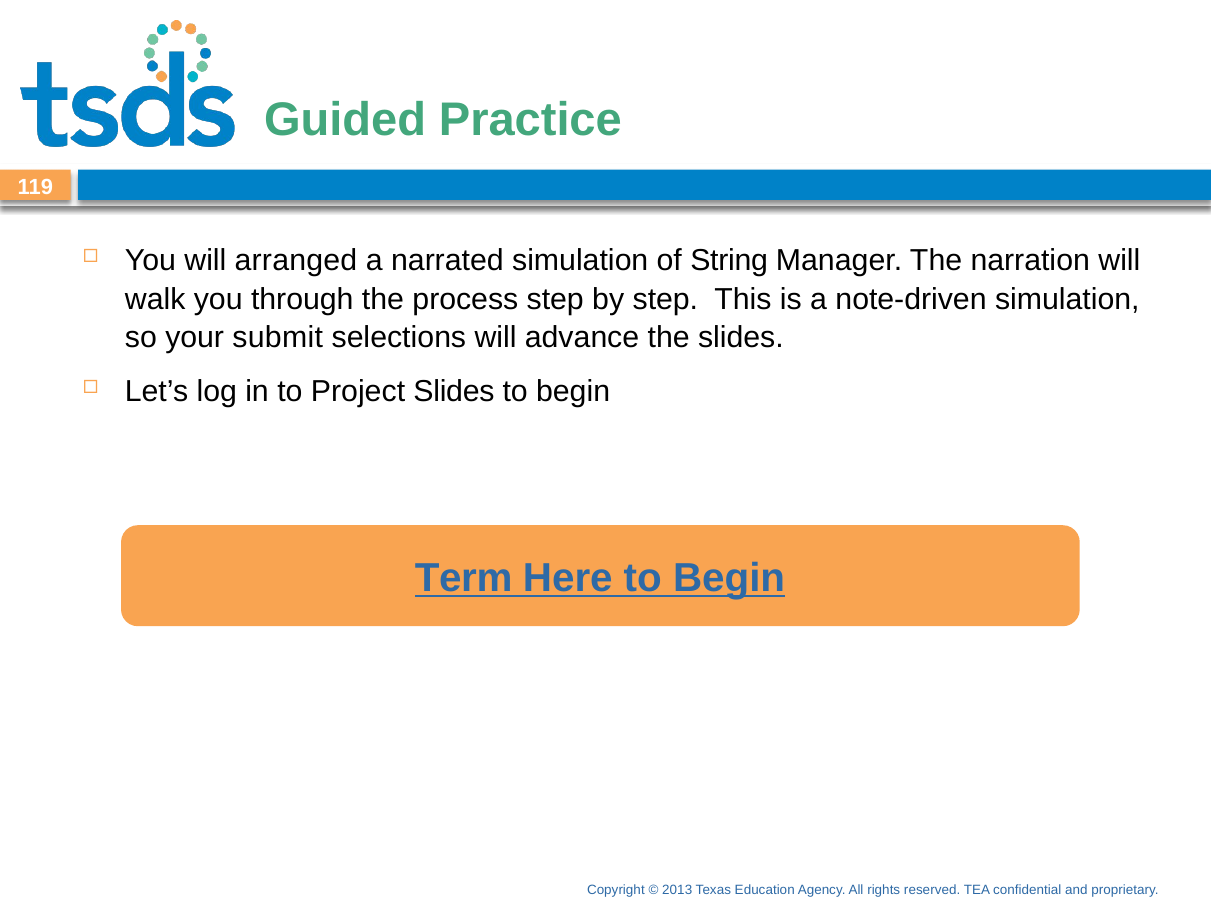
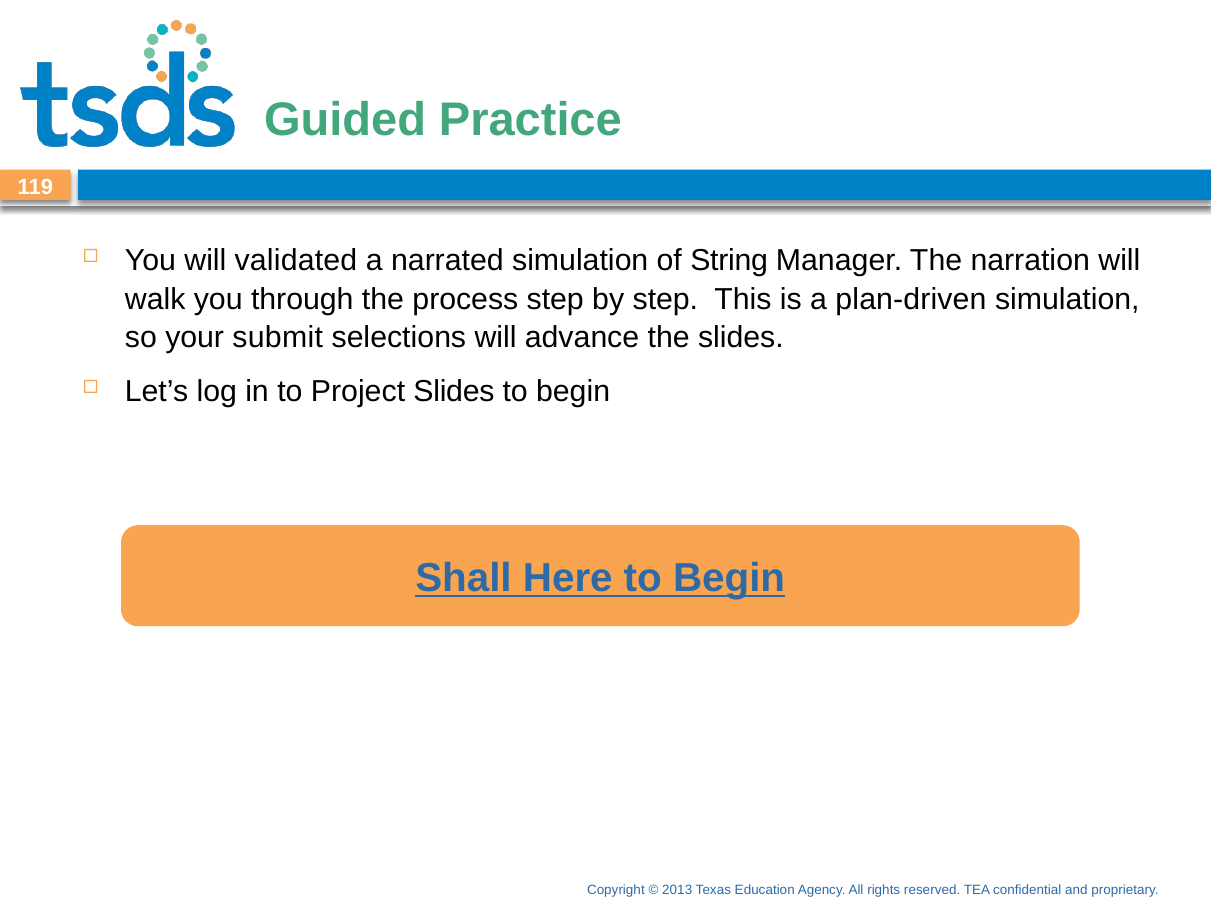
arranged: arranged -> validated
note-driven: note-driven -> plan-driven
Term: Term -> Shall
